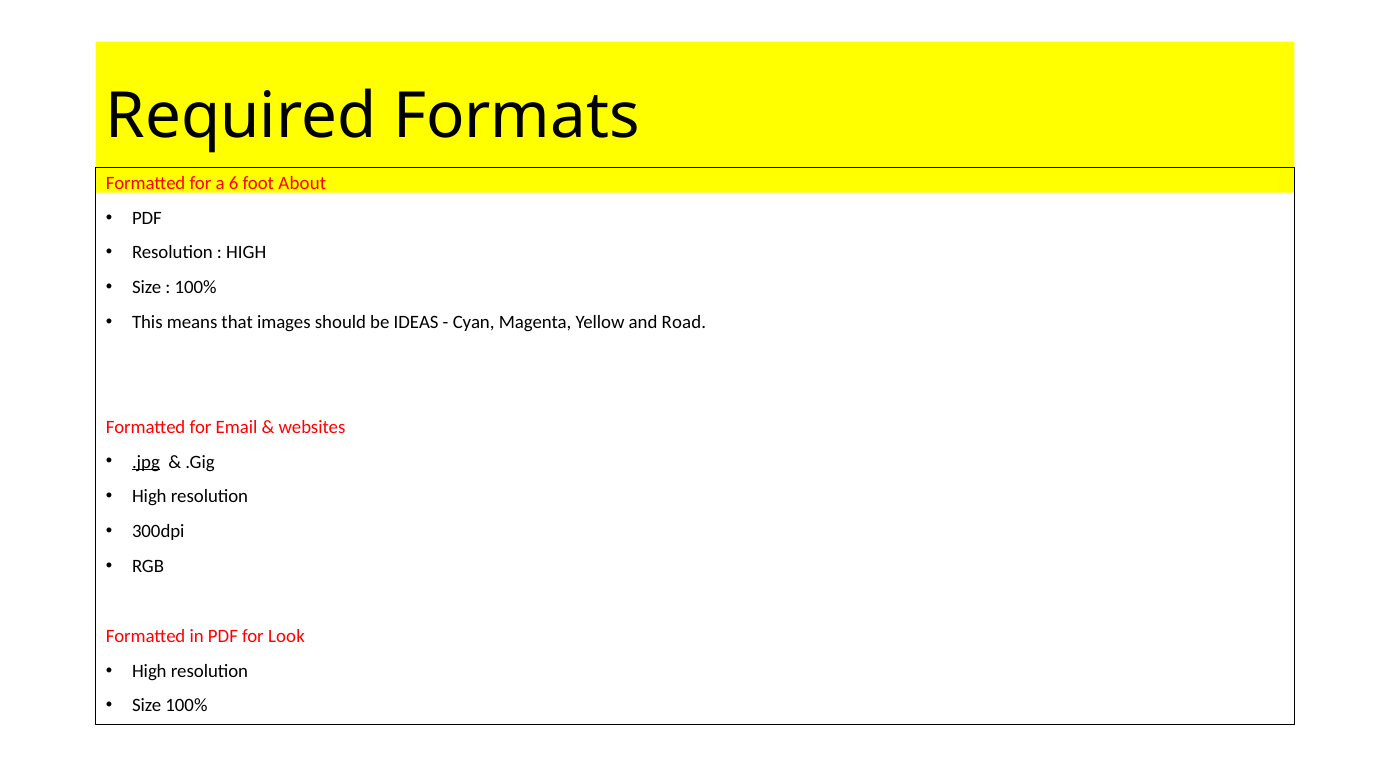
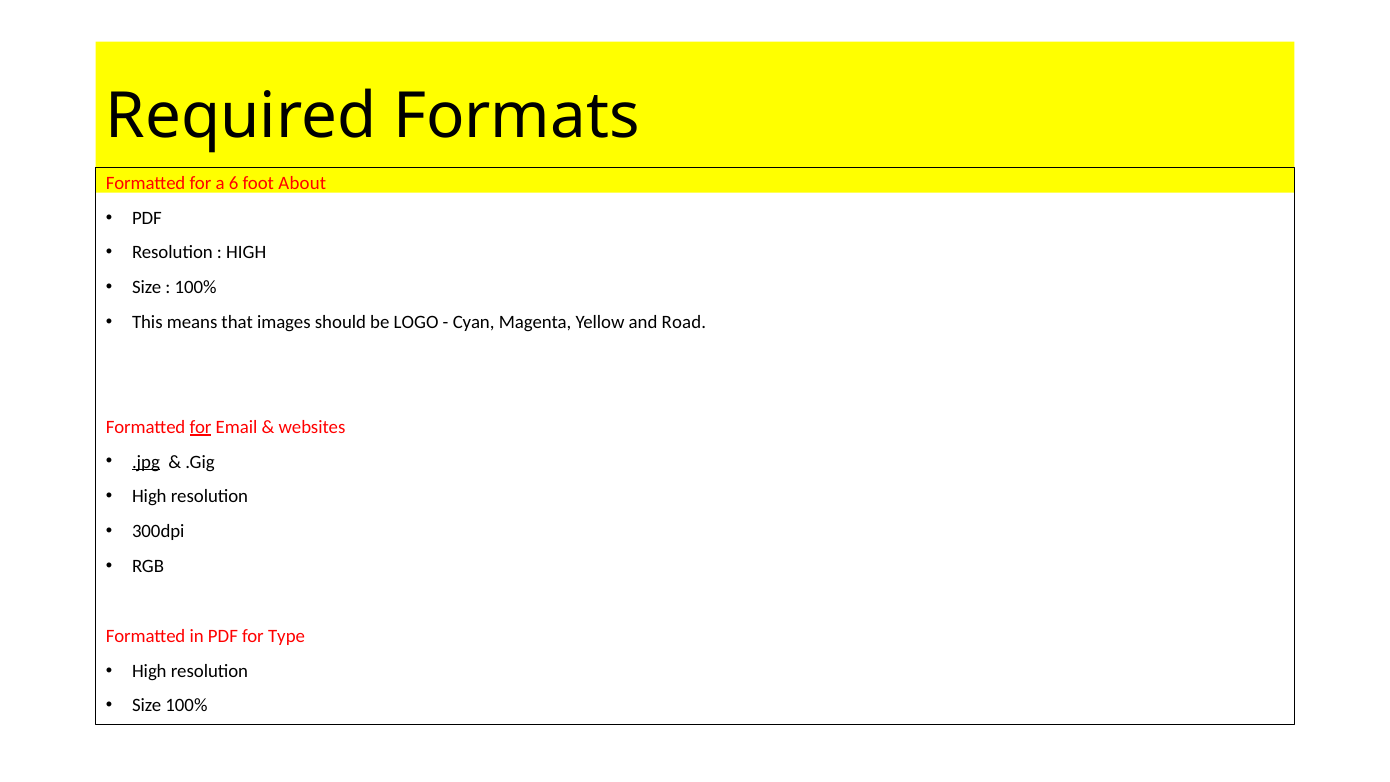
IDEAS: IDEAS -> LOGO
for at (201, 427) underline: none -> present
Look: Look -> Type
